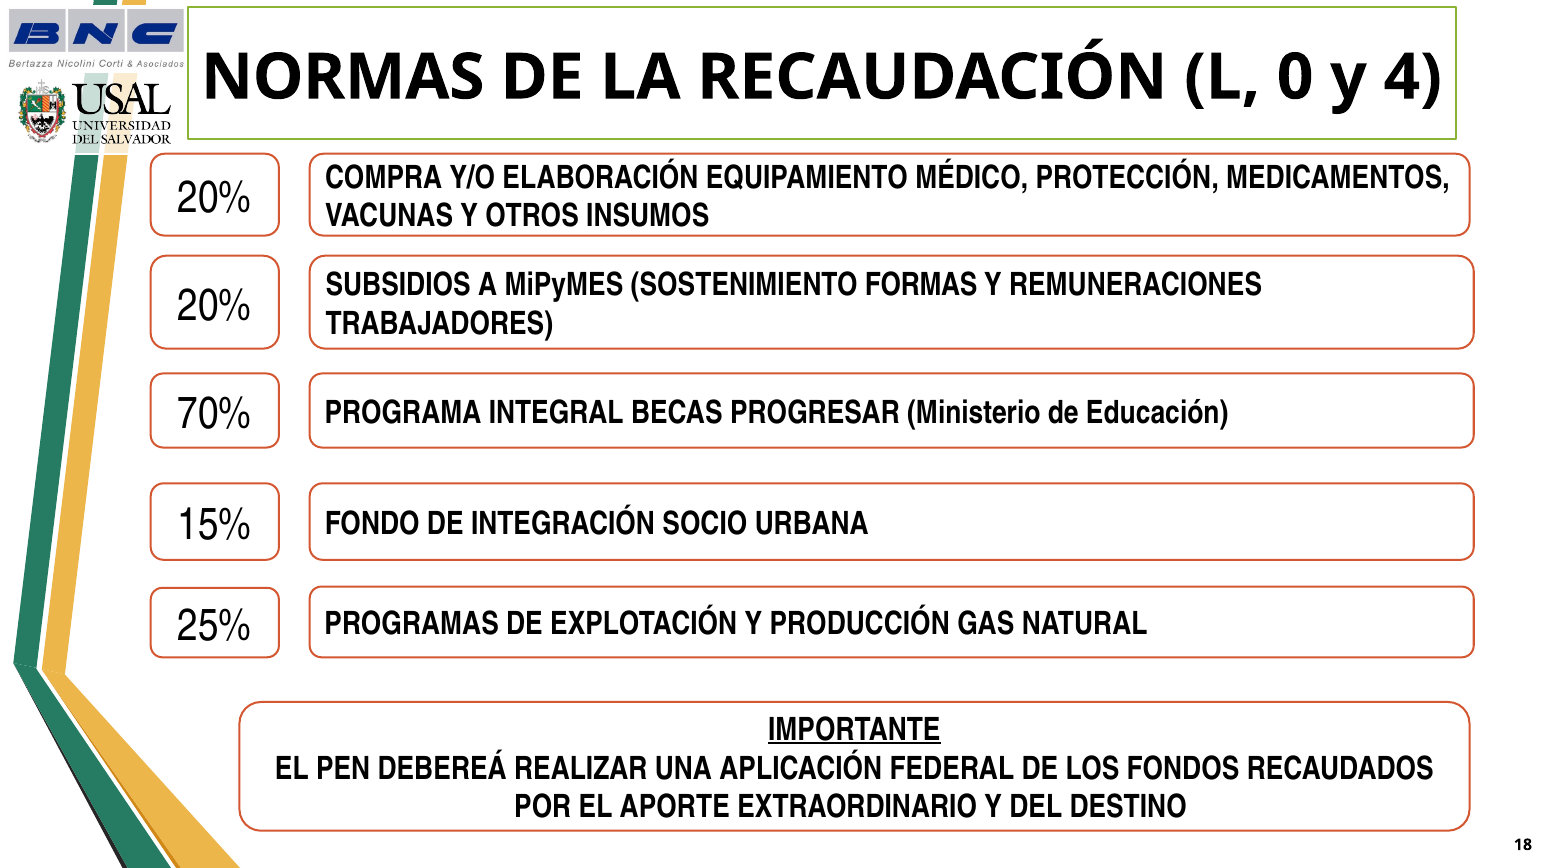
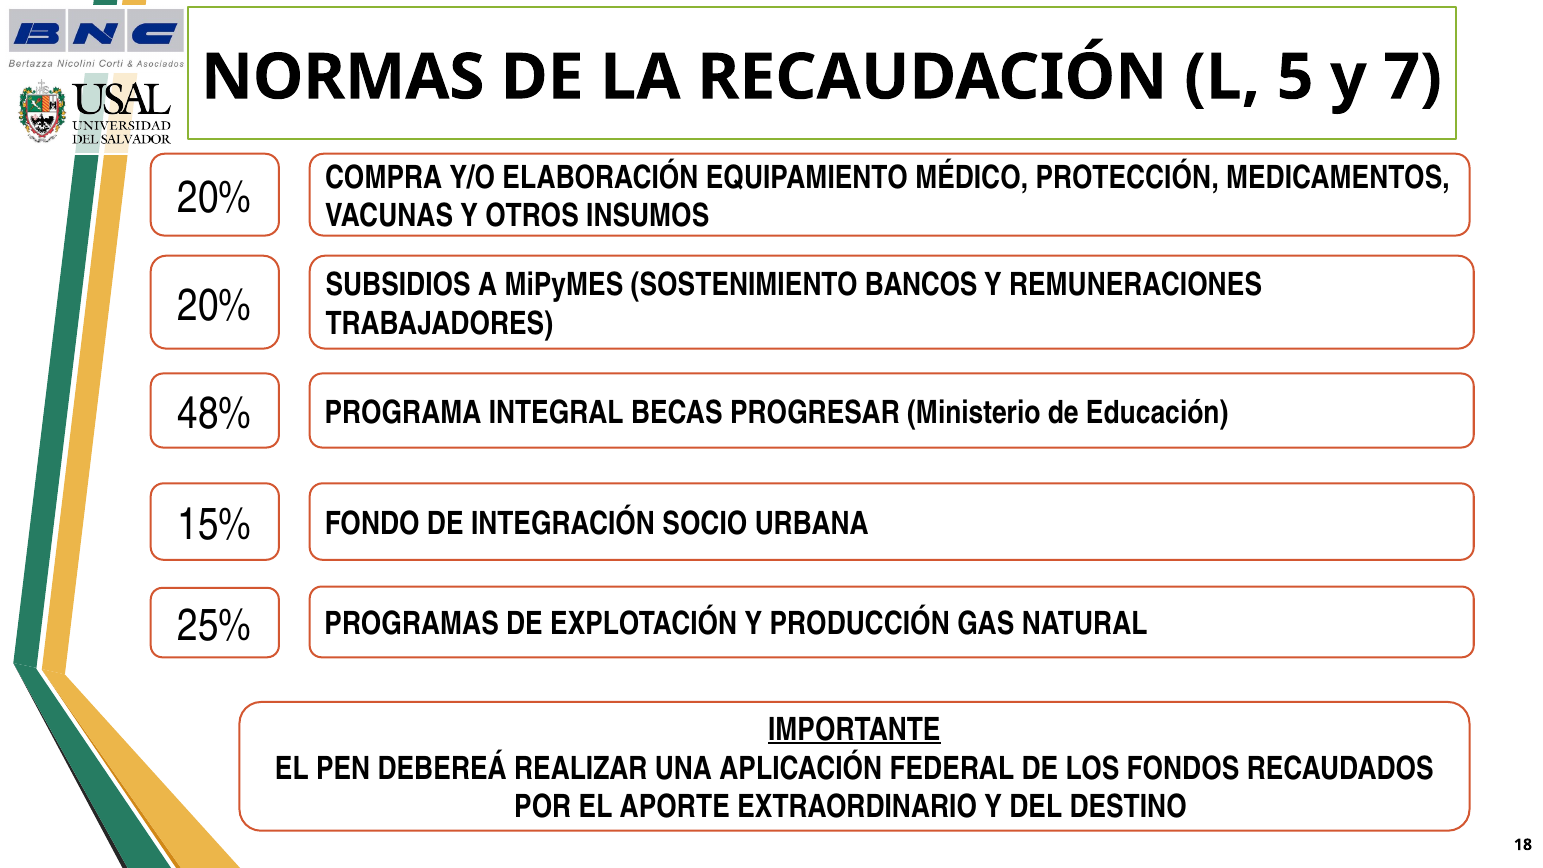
0: 0 -> 5
4: 4 -> 7
FORMAS: FORMAS -> BANCOS
70%: 70% -> 48%
